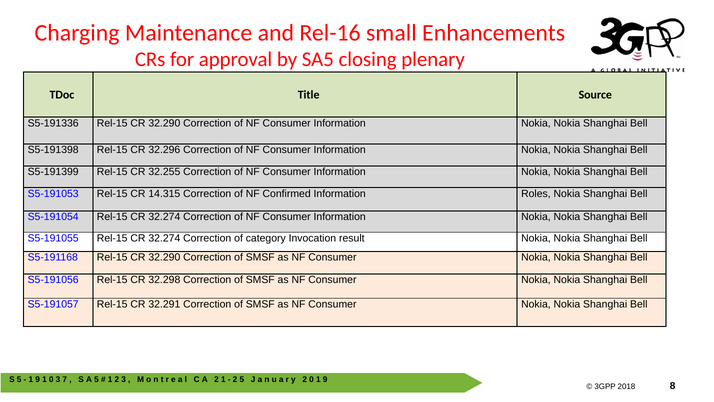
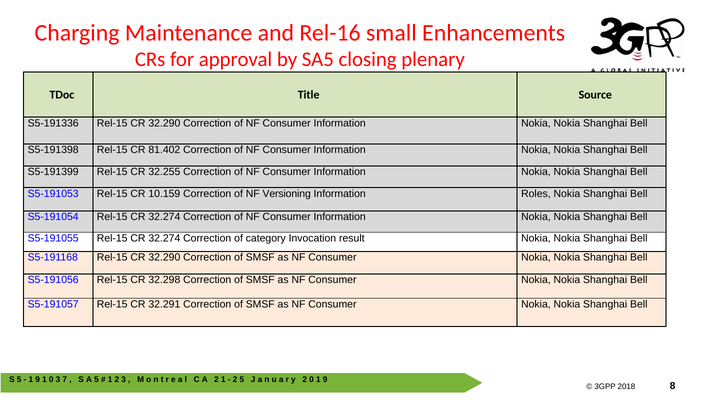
32.296: 32.296 -> 81.402
14.315: 14.315 -> 10.159
Confirmed: Confirmed -> Versioning
